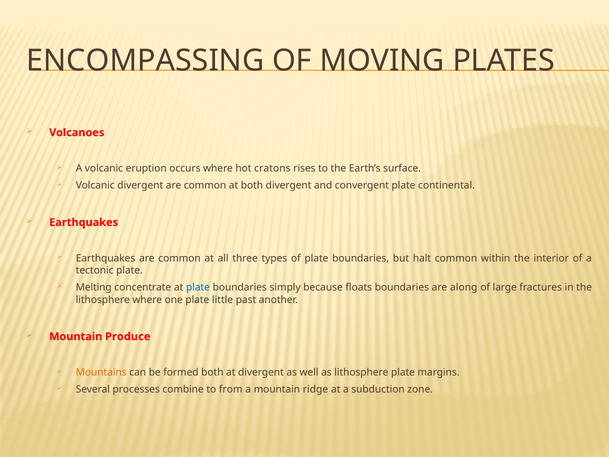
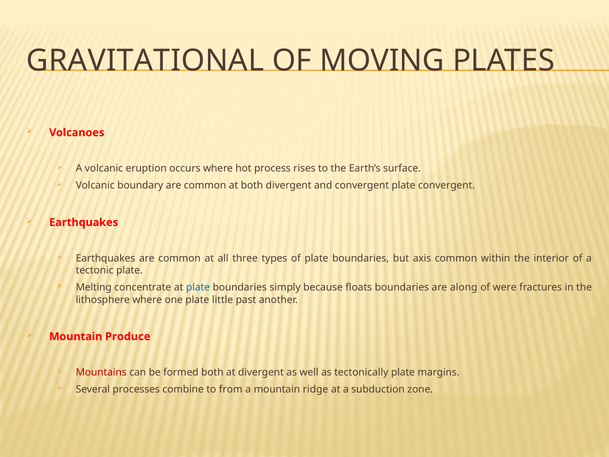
ENCOMPASSING: ENCOMPASSING -> GRAVITATIONAL
cratons: cratons -> process
Volcanic divergent: divergent -> boundary
plate continental: continental -> convergent
halt: halt -> axis
large: large -> were
Mountains colour: orange -> red
as lithosphere: lithosphere -> tectonically
